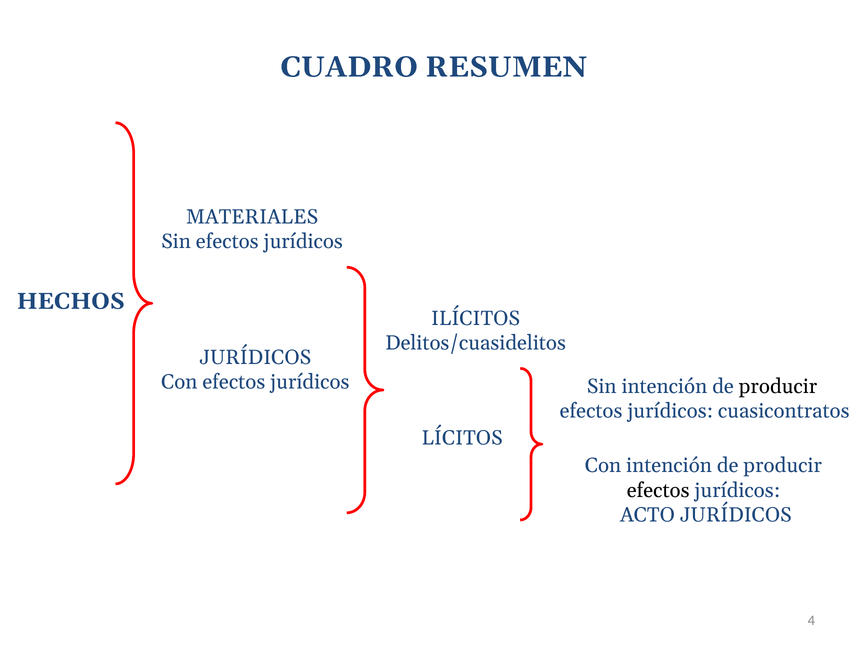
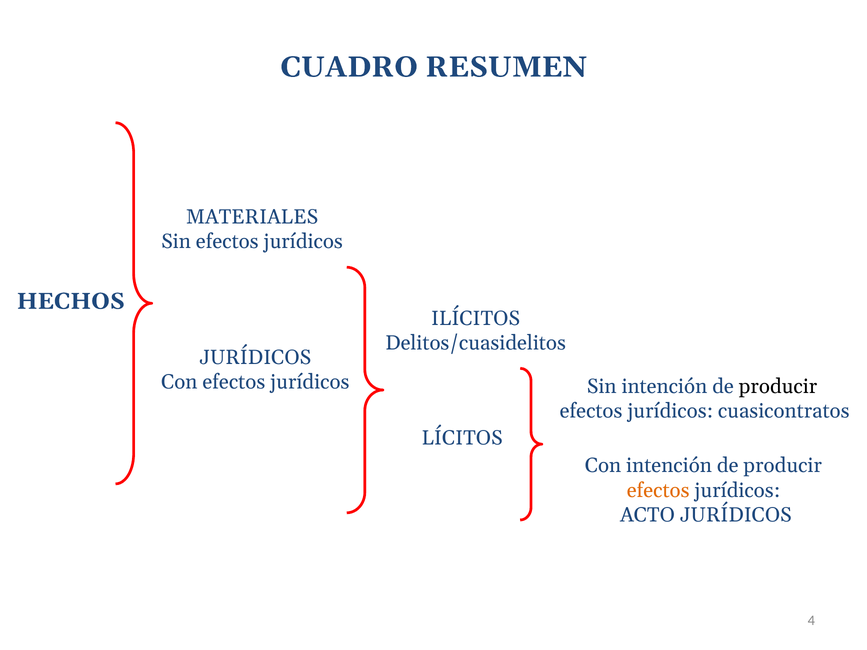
efectos at (658, 490) colour: black -> orange
